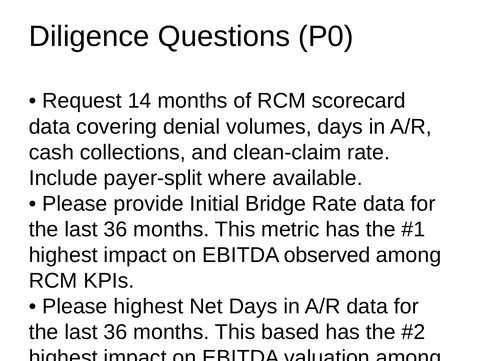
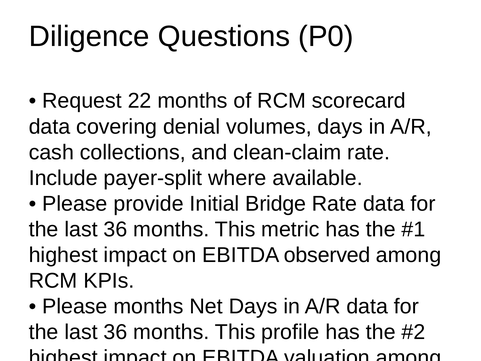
14: 14 -> 22
Please highest: highest -> months
based: based -> profile
